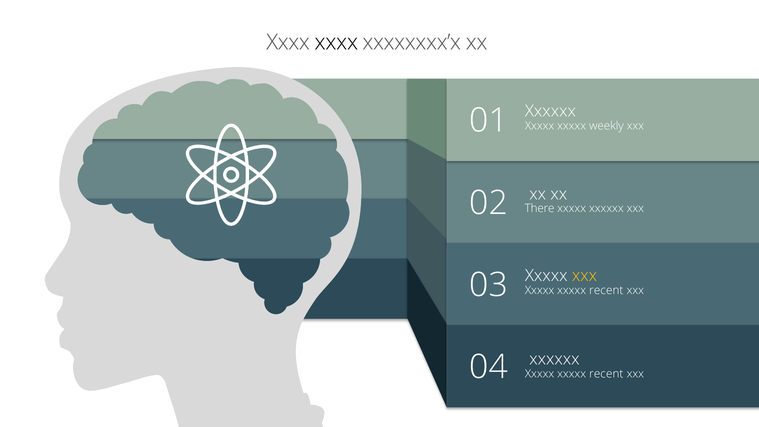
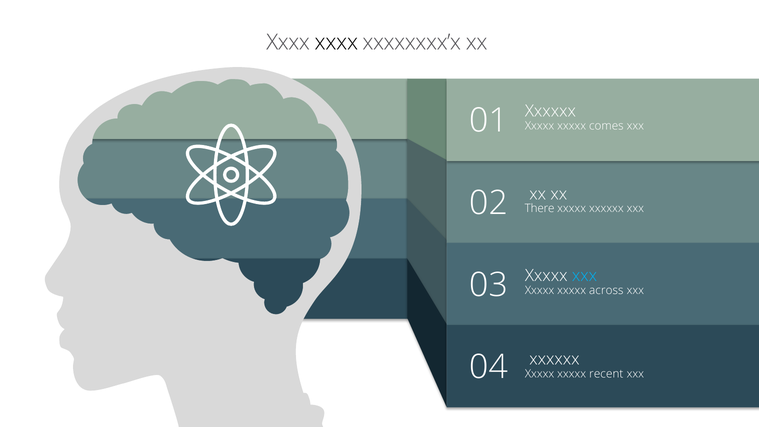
weekly: weekly -> comes
xxx at (585, 276) colour: yellow -> light blue
recent at (606, 290): recent -> across
